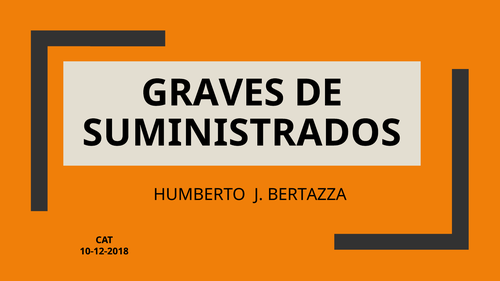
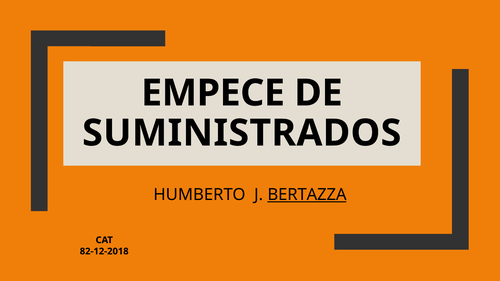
GRAVES: GRAVES -> EMPECE
BERTAZZA underline: none -> present
10-12-2018: 10-12-2018 -> 82-12-2018
